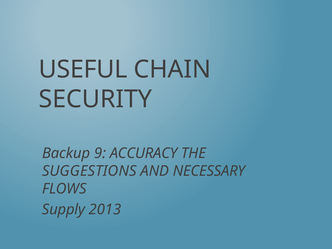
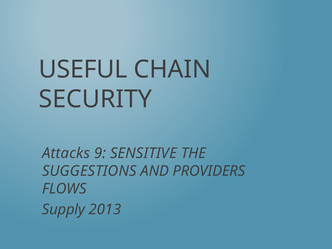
Backup: Backup -> Attacks
ACCURACY: ACCURACY -> SENSITIVE
NECESSARY: NECESSARY -> PROVIDERS
